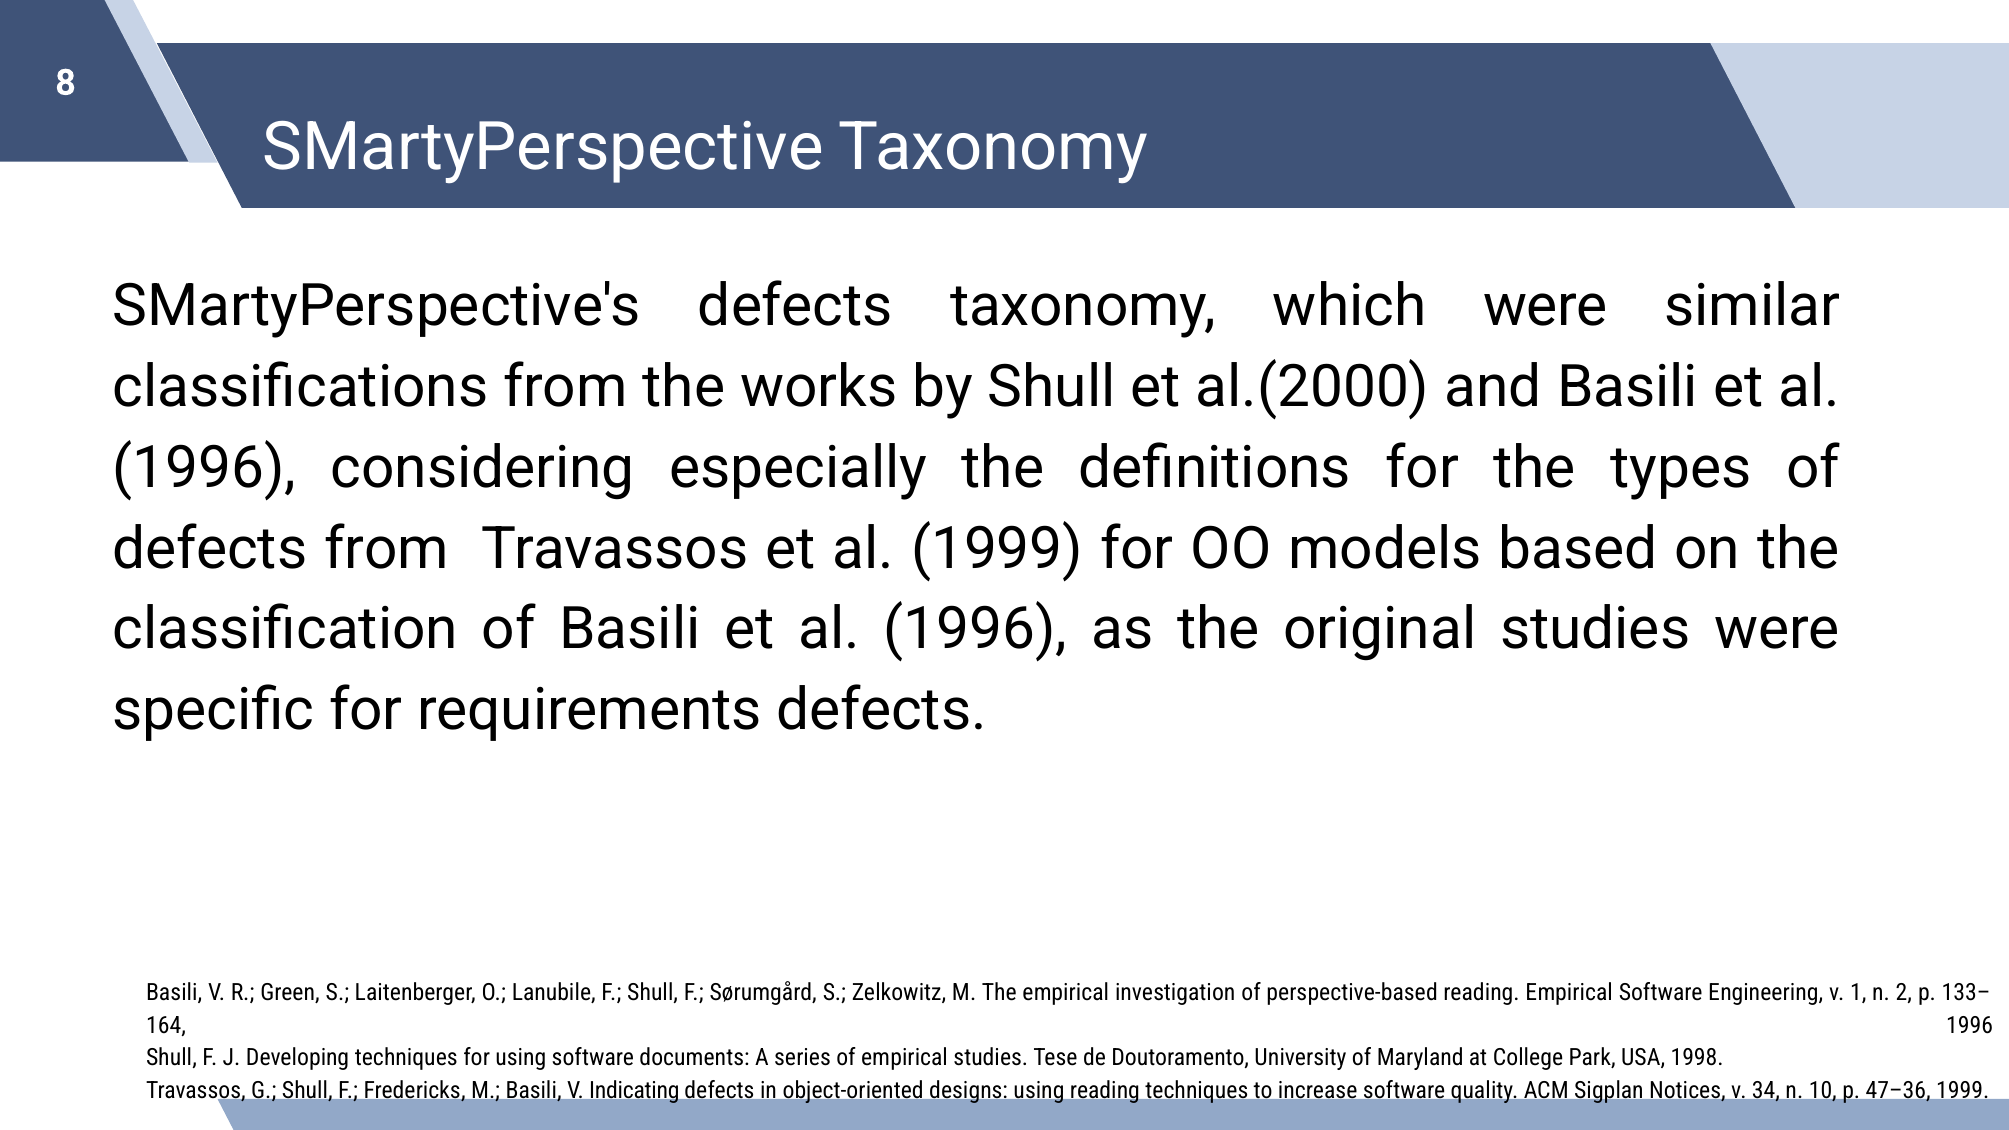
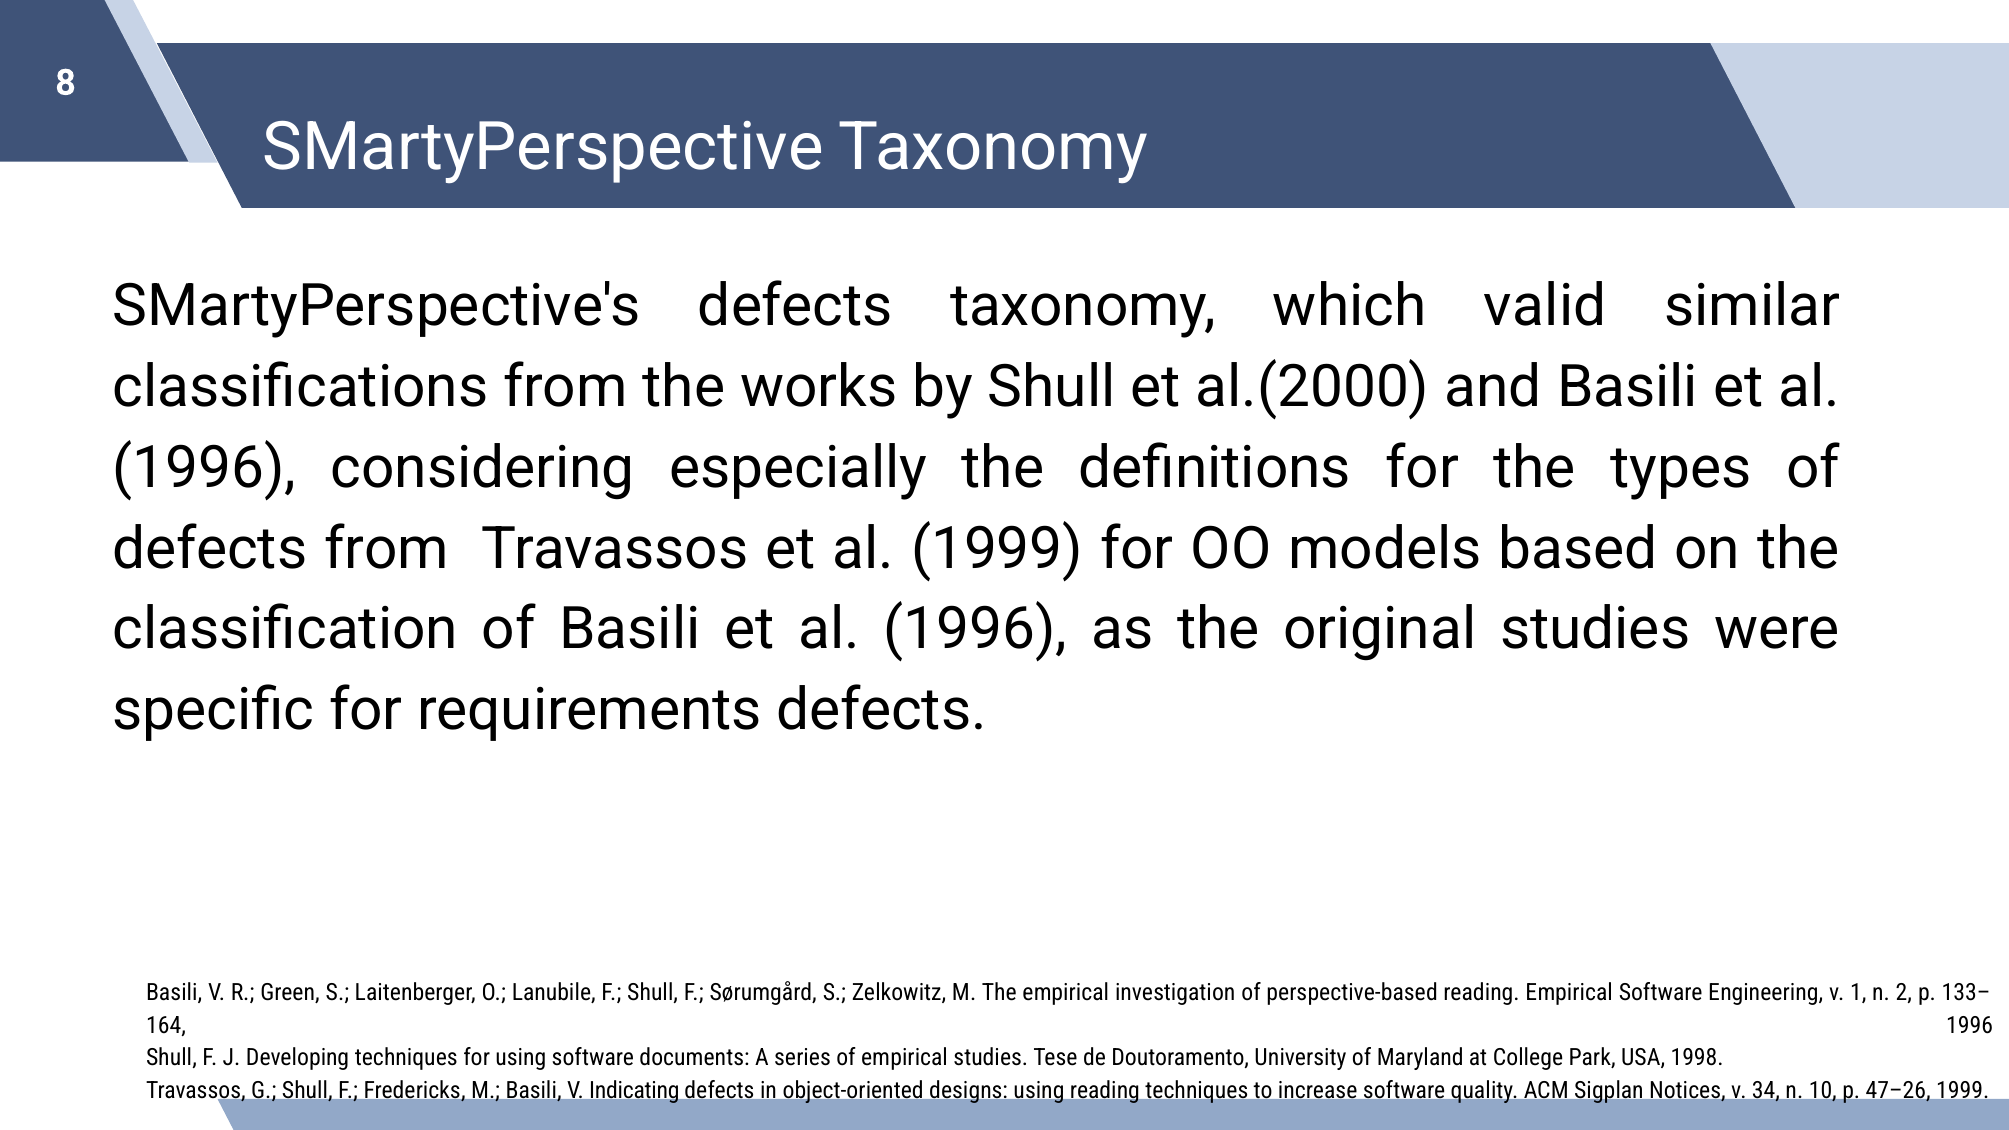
which were: were -> valid
47–36: 47–36 -> 47–26
